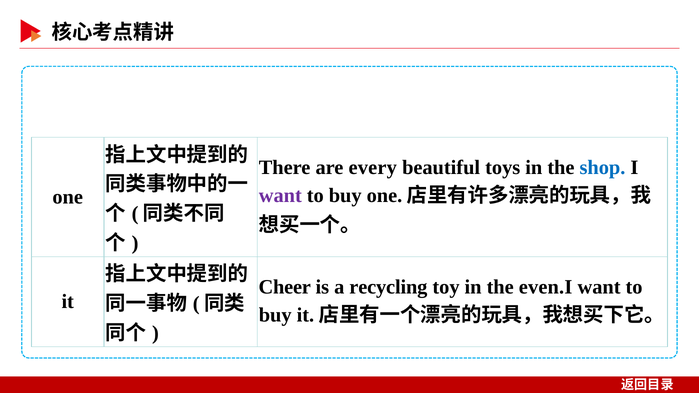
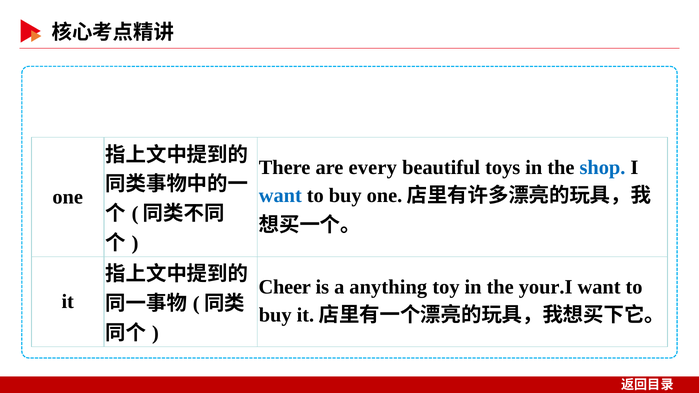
want at (280, 196) colour: purple -> blue
recycling: recycling -> anything
even.I: even.I -> your.I
